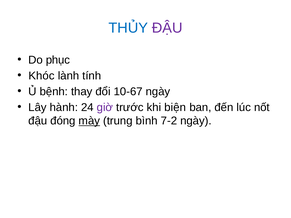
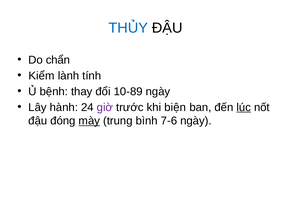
ĐẬU at (167, 28) colour: purple -> black
phục: phục -> chẩn
Khóc: Khóc -> Kiểm
10-67: 10-67 -> 10-89
lúc underline: none -> present
7-2: 7-2 -> 7-6
